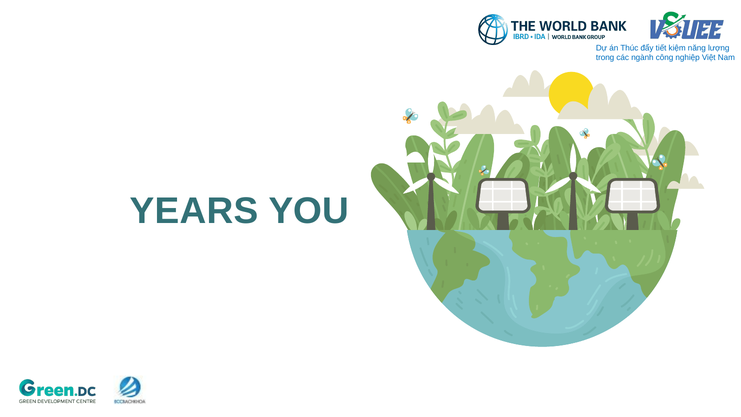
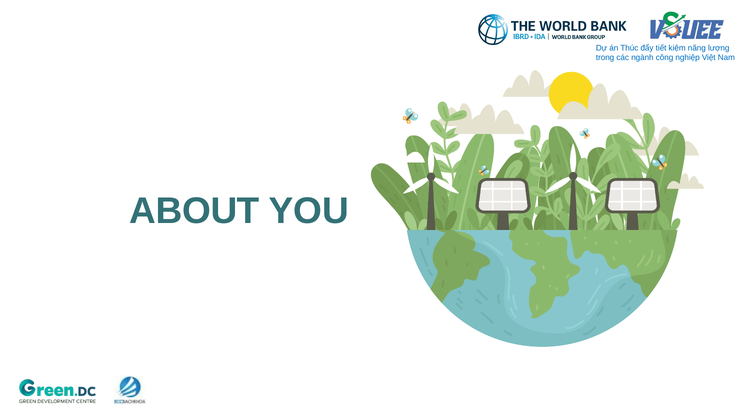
YEARS: YEARS -> ABOUT
